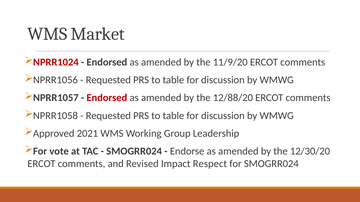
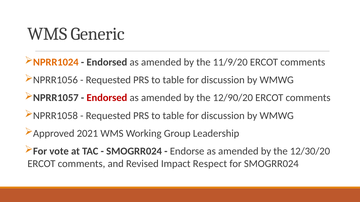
Market: Market -> Generic
NPRR1024 colour: red -> orange
12/88/20: 12/88/20 -> 12/90/20
